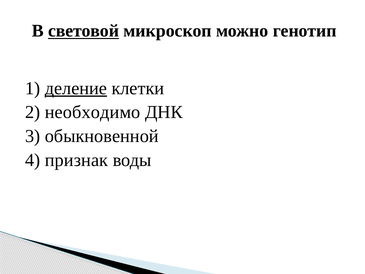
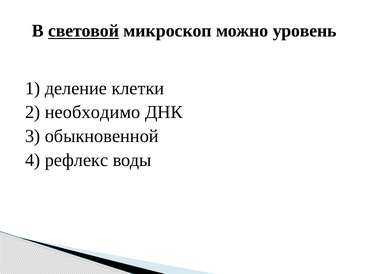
генотип: генотип -> уровень
деление underline: present -> none
признак: признак -> рефлекс
